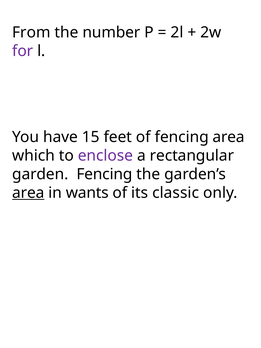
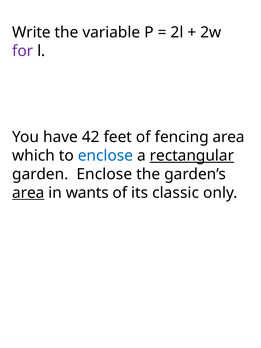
From: From -> Write
number: number -> variable
15: 15 -> 42
enclose at (105, 156) colour: purple -> blue
rectangular underline: none -> present
garden Fencing: Fencing -> Enclose
